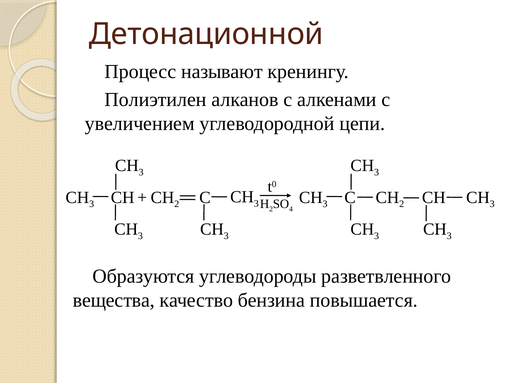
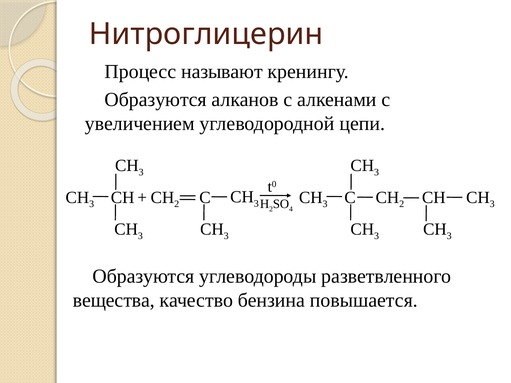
Детонационной: Детонационной -> Нитроглицерин
Полиэтилен at (156, 100): Полиэтилен -> Образуются
